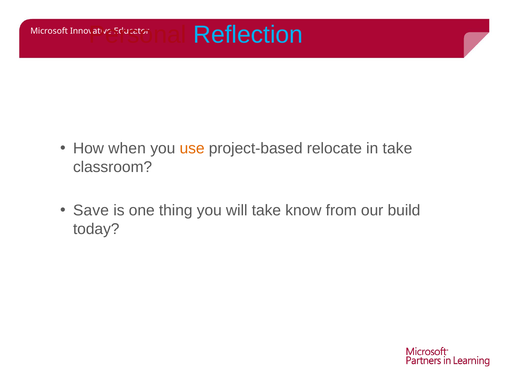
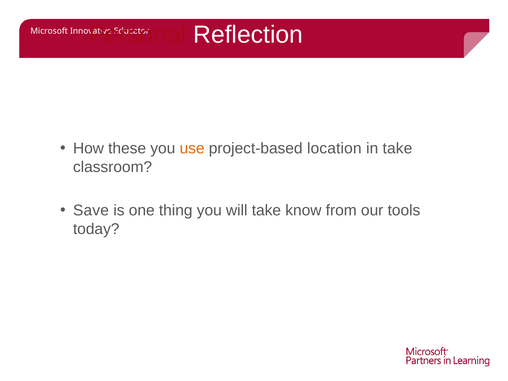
Reflection colour: light blue -> white
when: when -> these
relocate: relocate -> location
build: build -> tools
